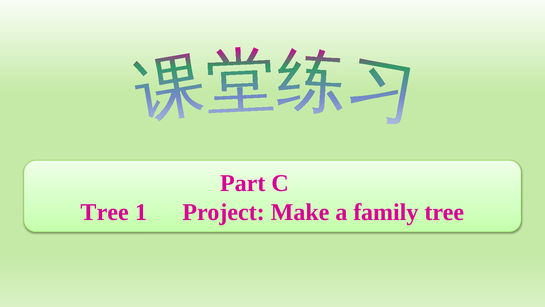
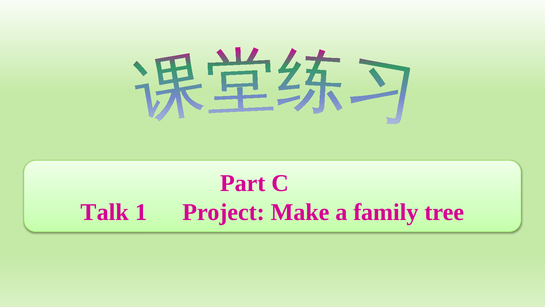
Tree at (105, 212): Tree -> Talk
